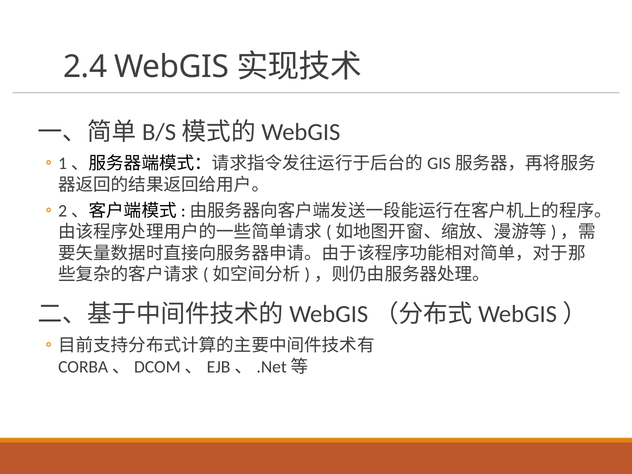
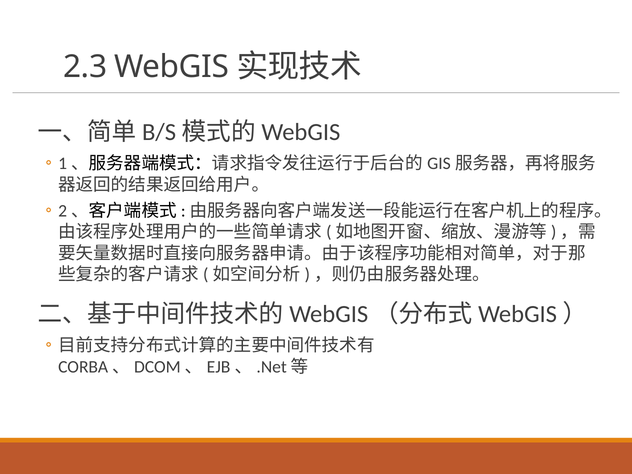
2.4: 2.4 -> 2.3
